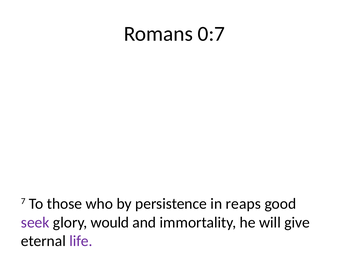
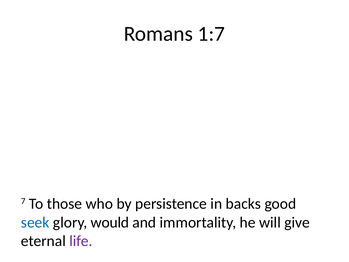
0:7: 0:7 -> 1:7
reaps: reaps -> backs
seek colour: purple -> blue
